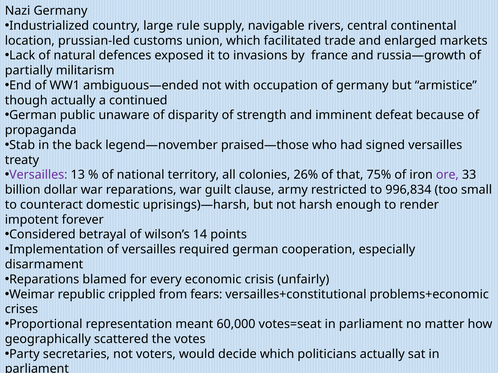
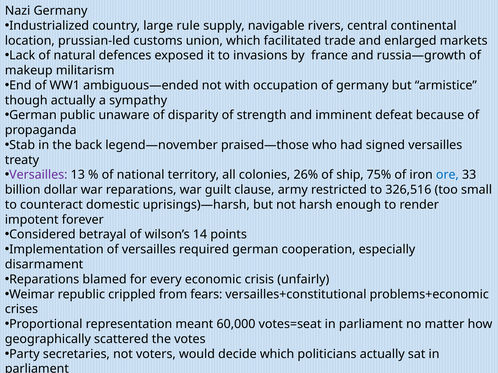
partially: partially -> makeup
continued: continued -> sympathy
that: that -> ship
ore colour: purple -> blue
996,834: 996,834 -> 326,516
